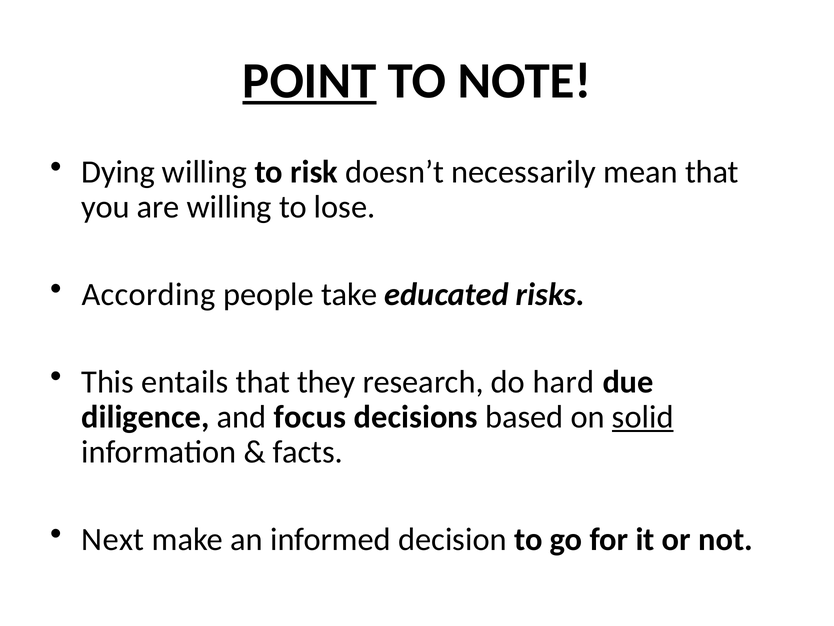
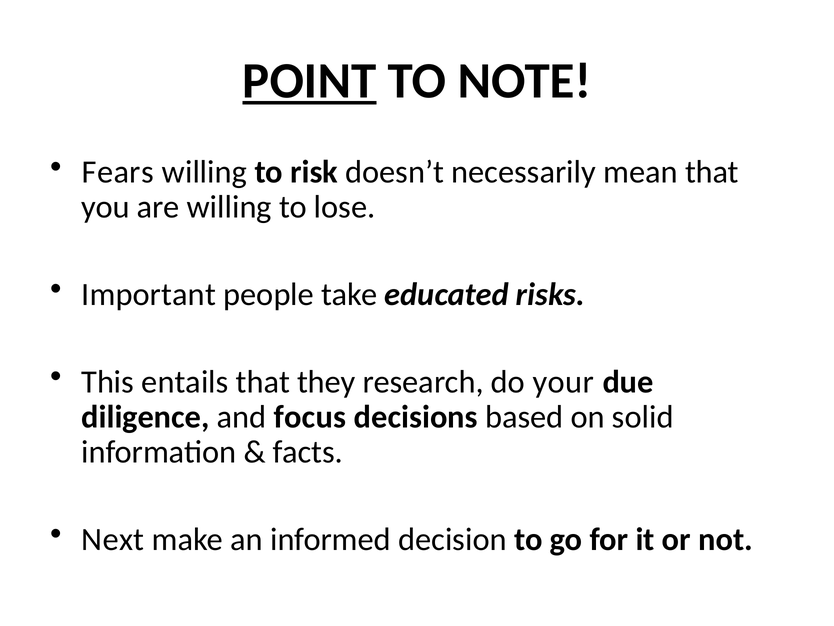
Dying: Dying -> Fears
According: According -> Important
hard: hard -> your
solid underline: present -> none
